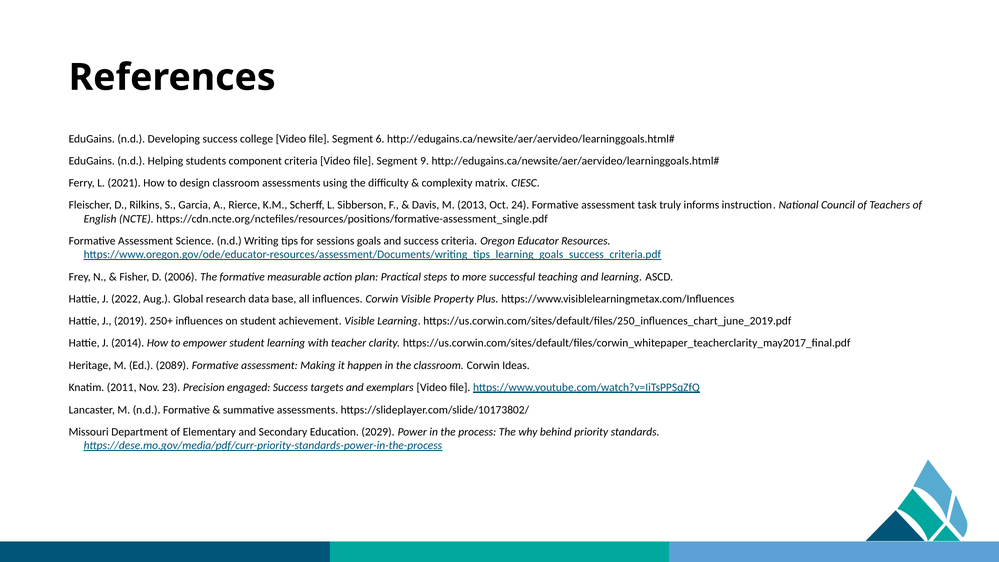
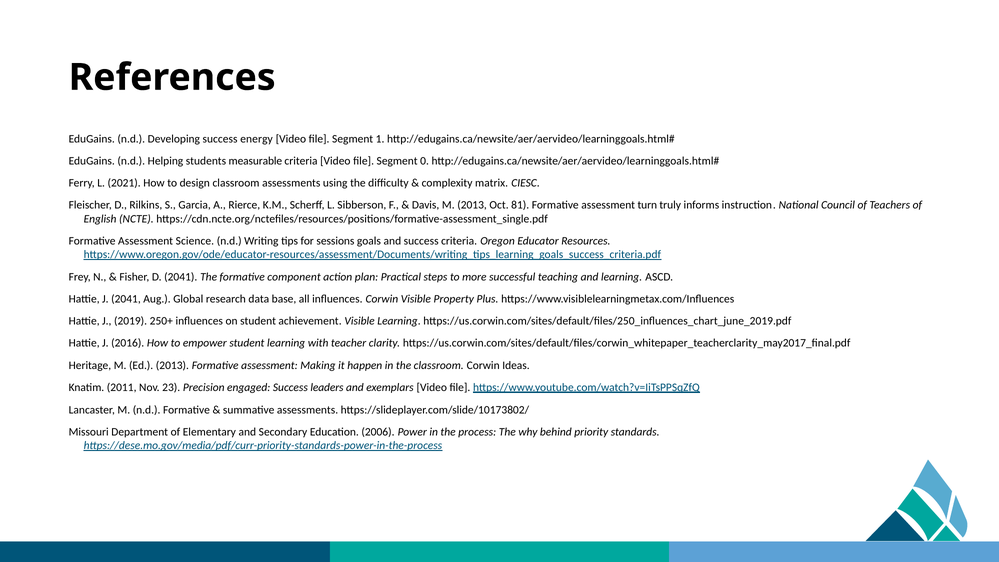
college: college -> energy
6: 6 -> 1
component: component -> measurable
9: 9 -> 0
24: 24 -> 81
task: task -> turn
D 2006: 2006 -> 2041
measurable: measurable -> component
J 2022: 2022 -> 2041
2014: 2014 -> 2016
Ed 2089: 2089 -> 2013
targets: targets -> leaders
2029: 2029 -> 2006
